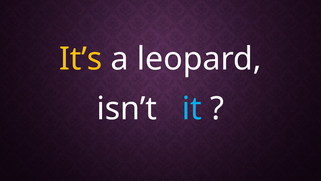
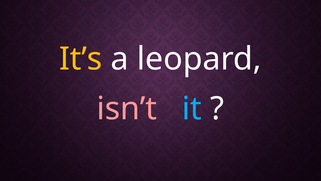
isn’t colour: white -> pink
